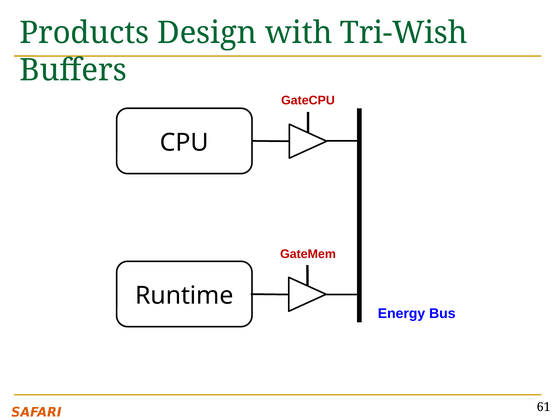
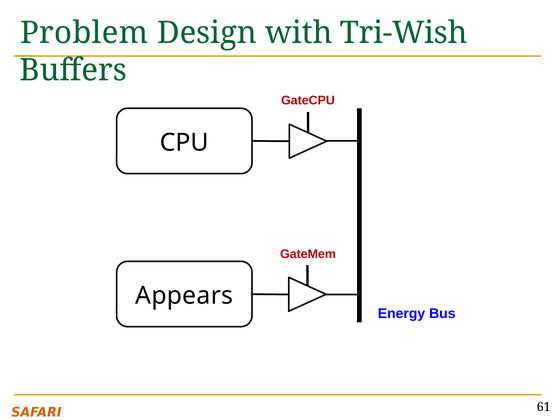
Products: Products -> Problem
Runtime: Runtime -> Appears
